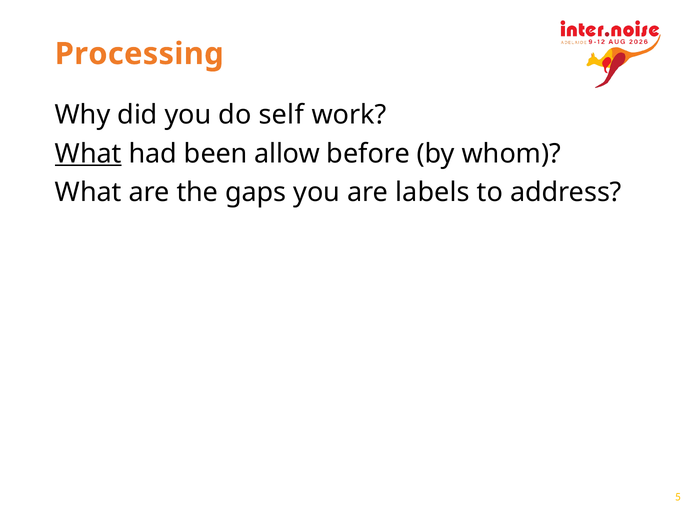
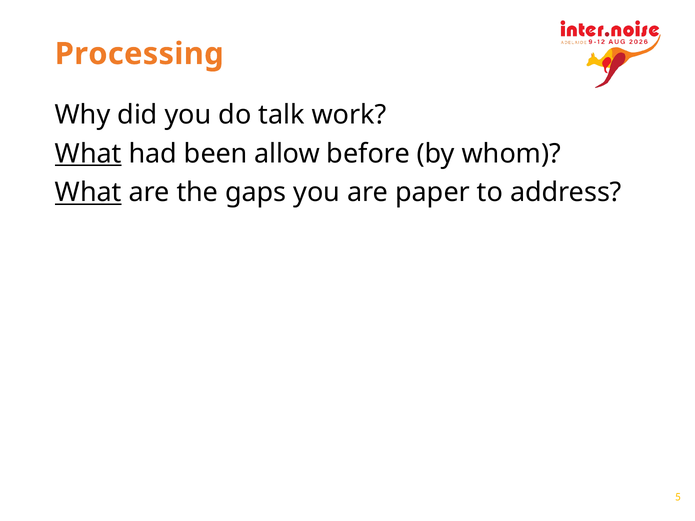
self: self -> talk
What at (88, 193) underline: none -> present
labels: labels -> paper
